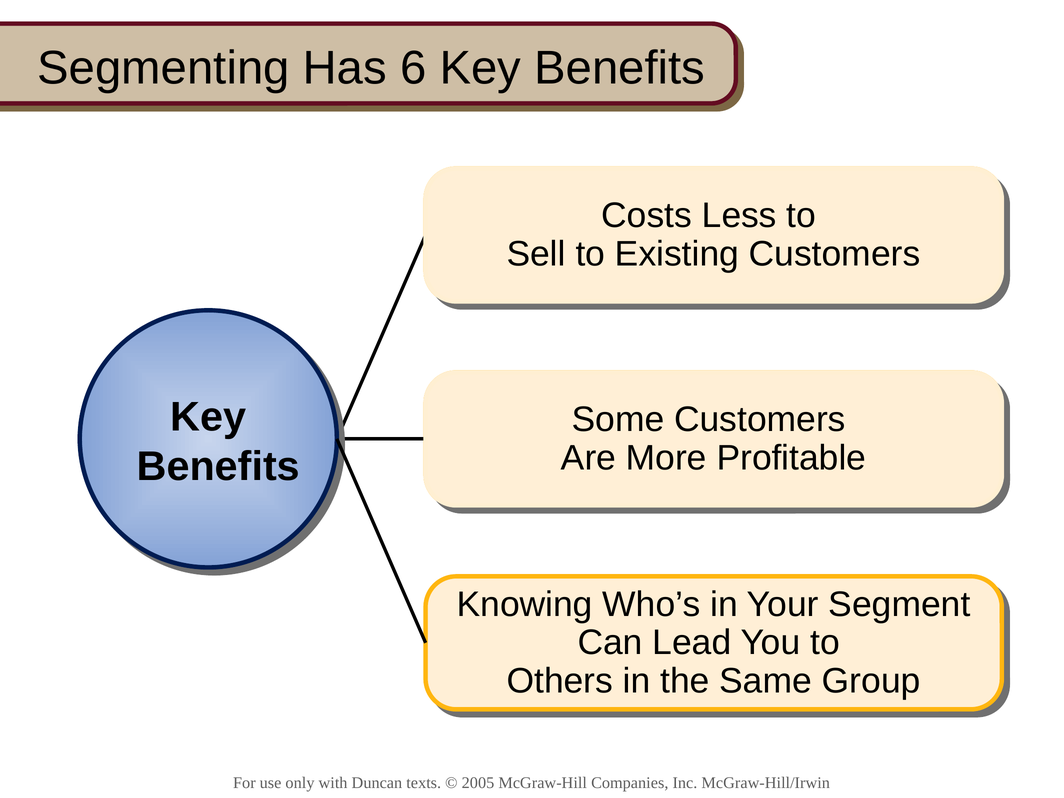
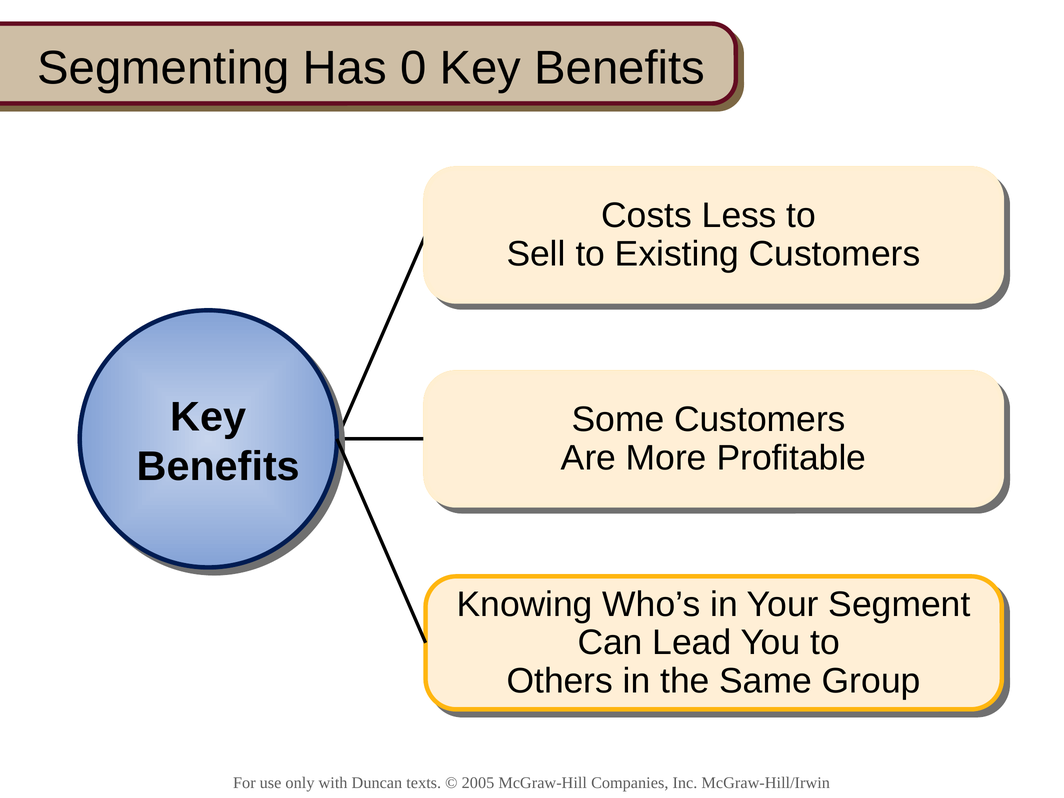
6: 6 -> 0
